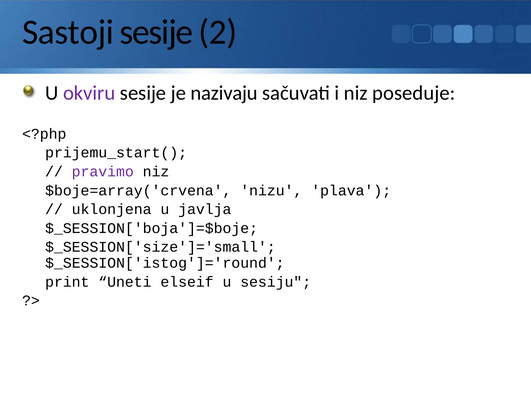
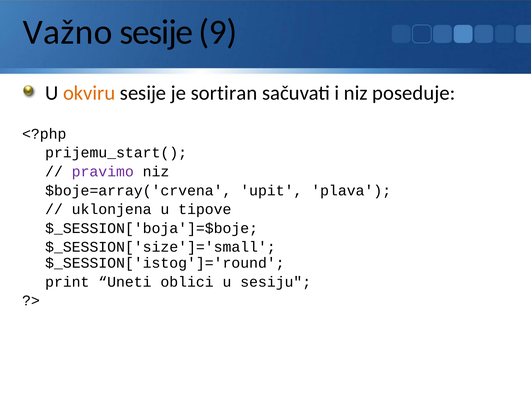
Sastoji: Sastoji -> Važno
2: 2 -> 9
okviru colour: purple -> orange
nazivaju: nazivaju -> sortiran
nizu: nizu -> upit
javlja: javlja -> tipove
elseif: elseif -> oblici
